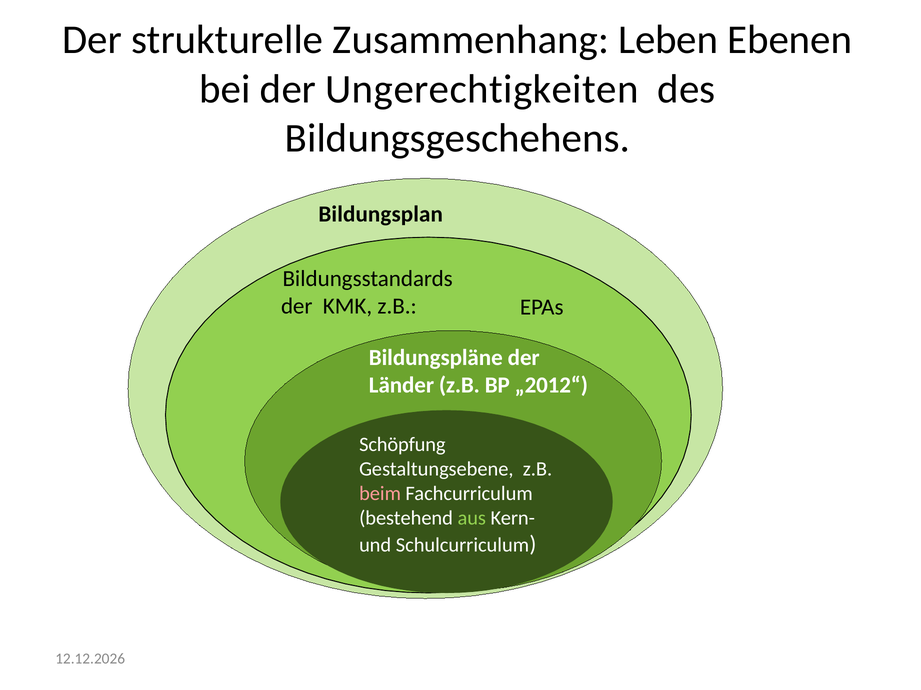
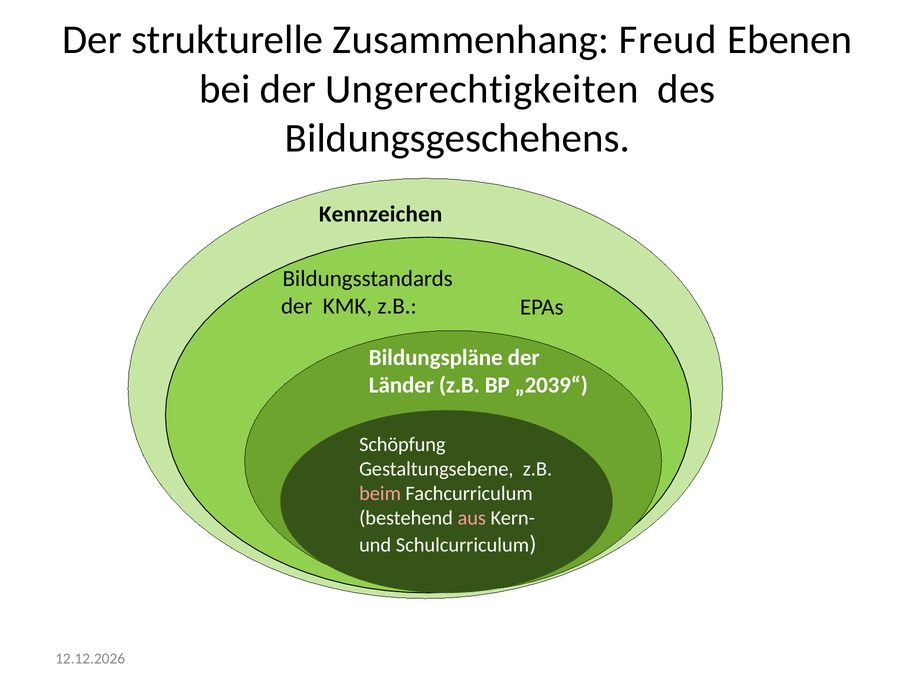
Leben: Leben -> Freud
Bildungsplan: Bildungsplan -> Kennzeichen
„2012“: „2012“ -> „2039“
aus colour: light green -> pink
